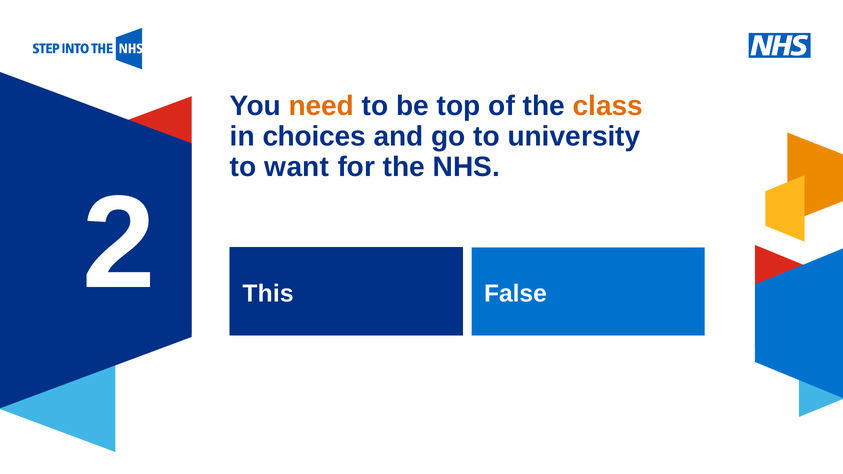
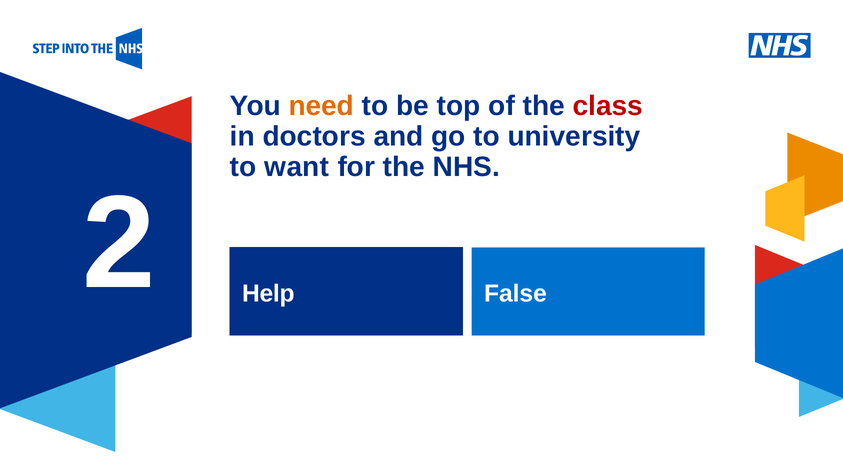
class colour: orange -> red
choices: choices -> doctors
This: This -> Help
